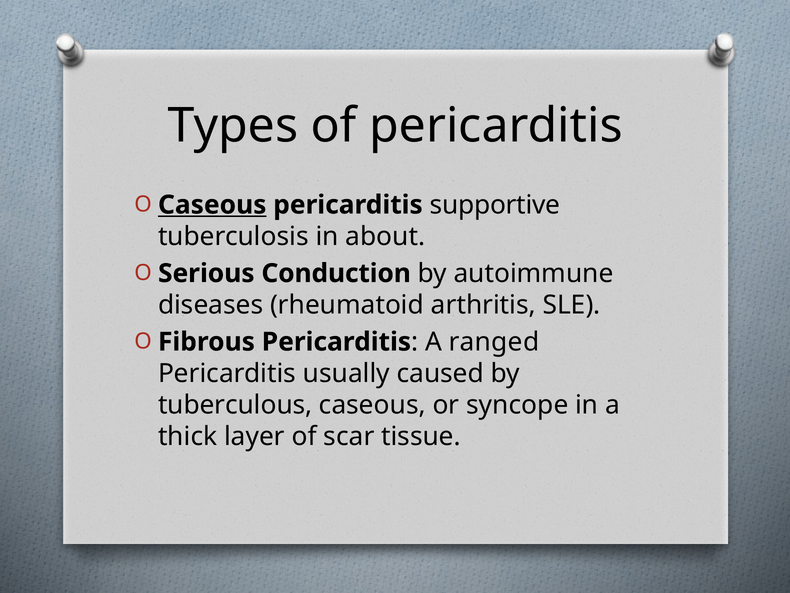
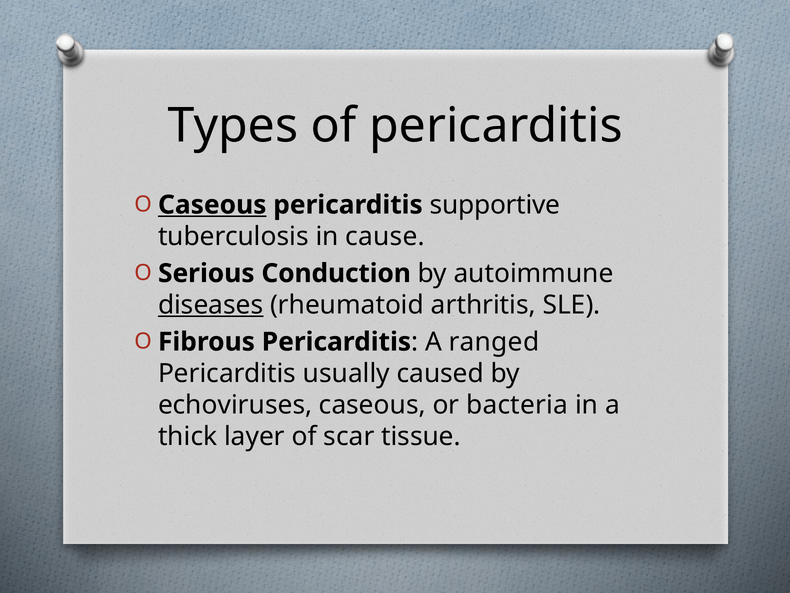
about: about -> cause
diseases underline: none -> present
tuberculous: tuberculous -> echoviruses
syncope: syncope -> bacteria
